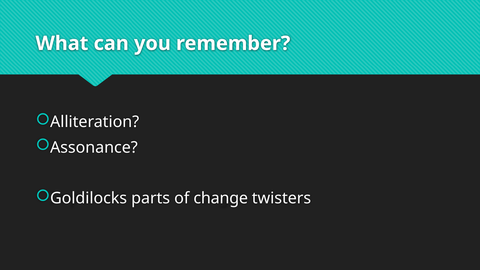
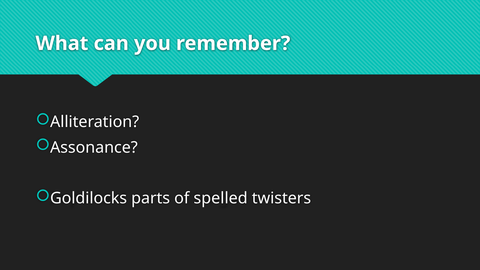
change: change -> spelled
